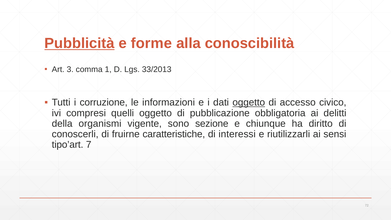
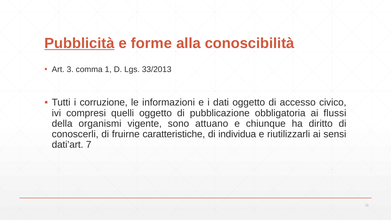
oggetto at (249, 102) underline: present -> none
delitti: delitti -> flussi
sezione: sezione -> attuano
interessi: interessi -> individua
tipo’art: tipo’art -> dati’art
